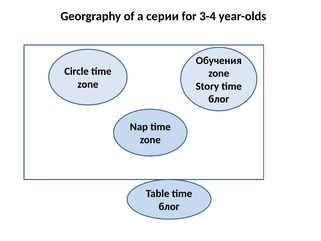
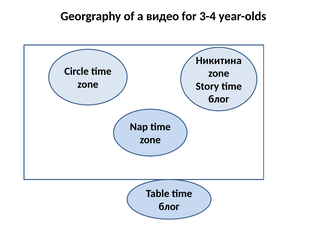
серии: серии -> видео
Обучения: Обучения -> Никитина
